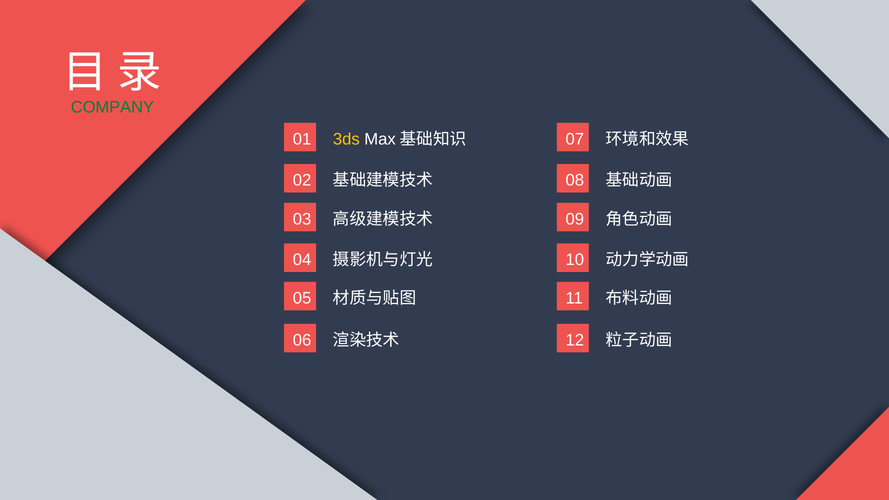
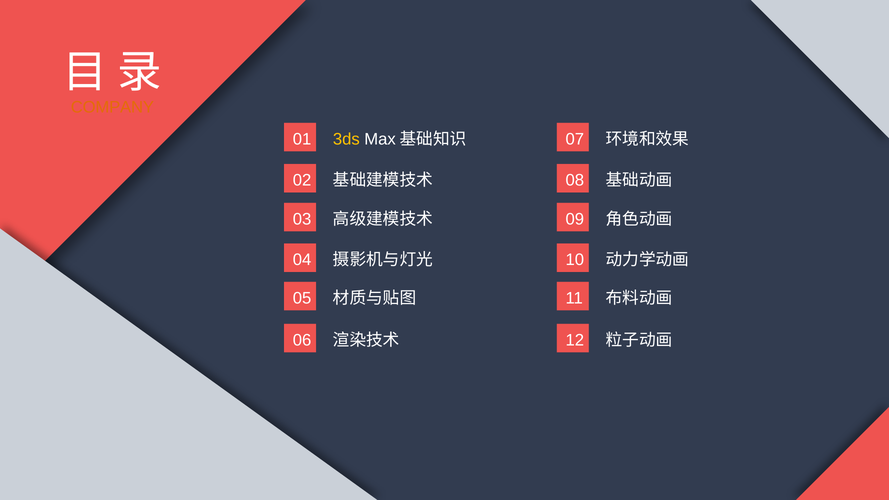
COMPANY colour: green -> orange
